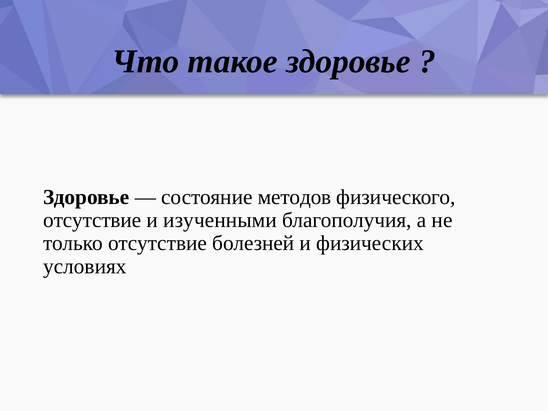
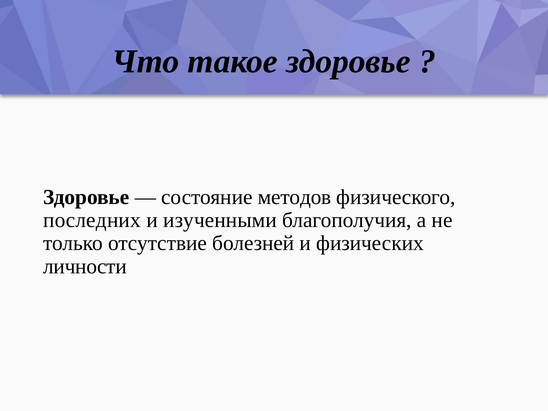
отсутствие at (92, 220): отсутствие -> последних
условиях: условиях -> личности
